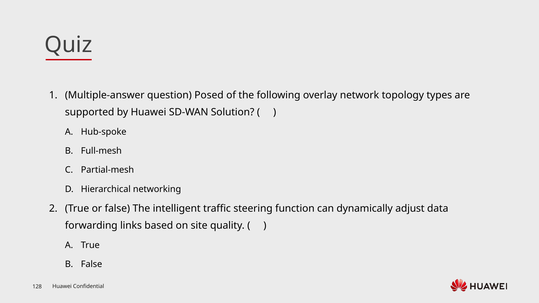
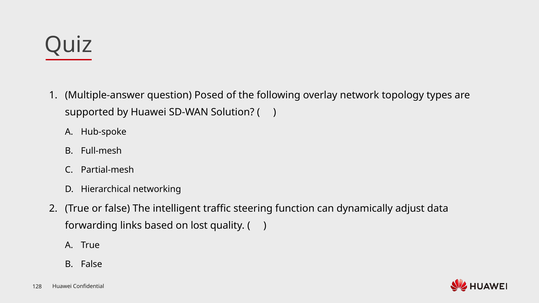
site: site -> lost
